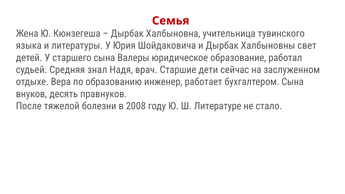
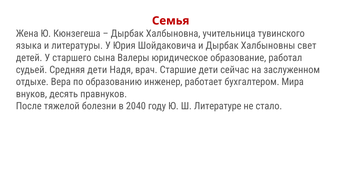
Средняя знал: знал -> дети
бухгалтером Сына: Сына -> Мира
2008: 2008 -> 2040
